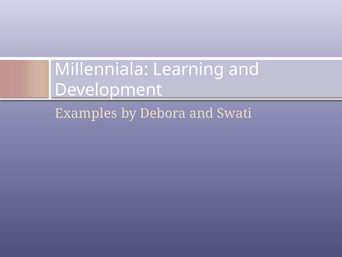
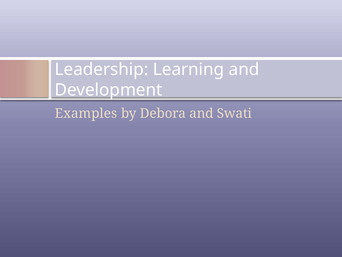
Millenniala: Millenniala -> Leadership
